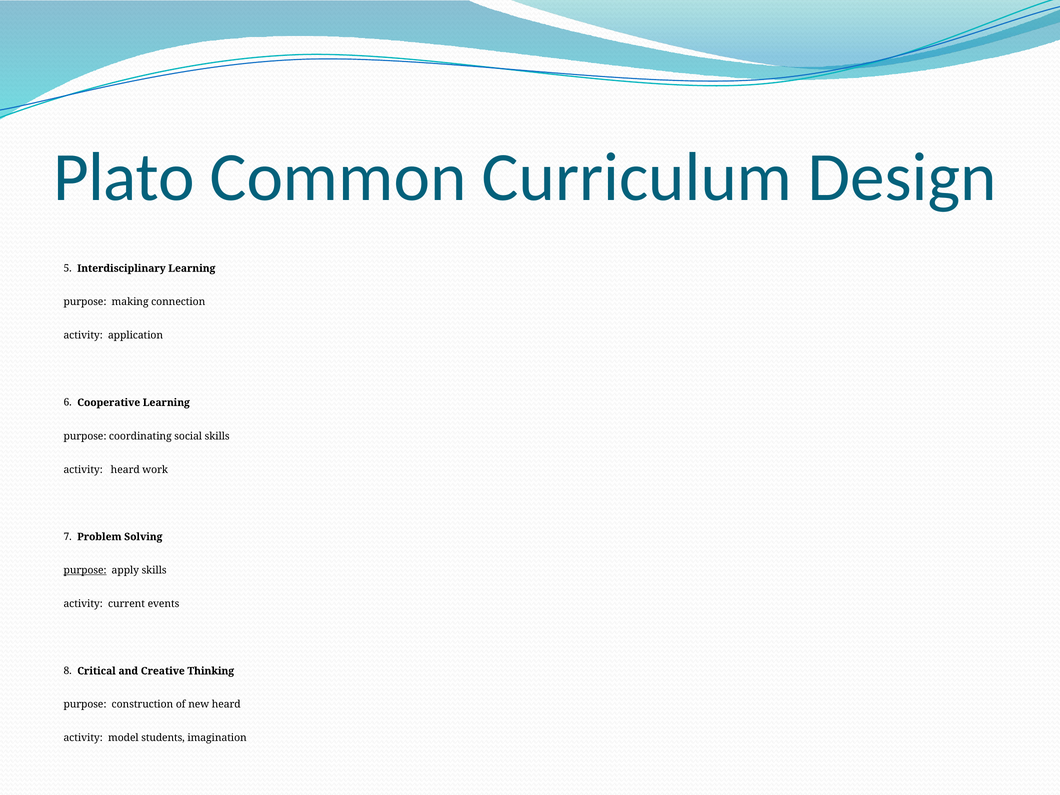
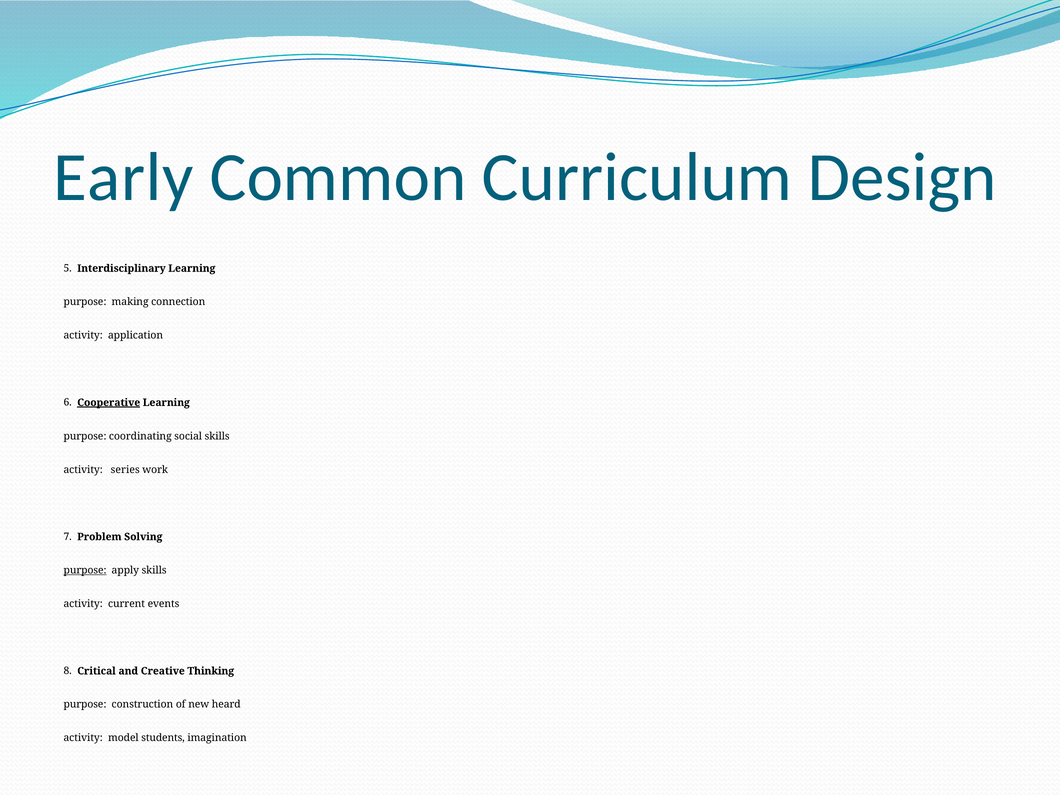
Plato: Plato -> Early
Cooperative underline: none -> present
activity heard: heard -> series
